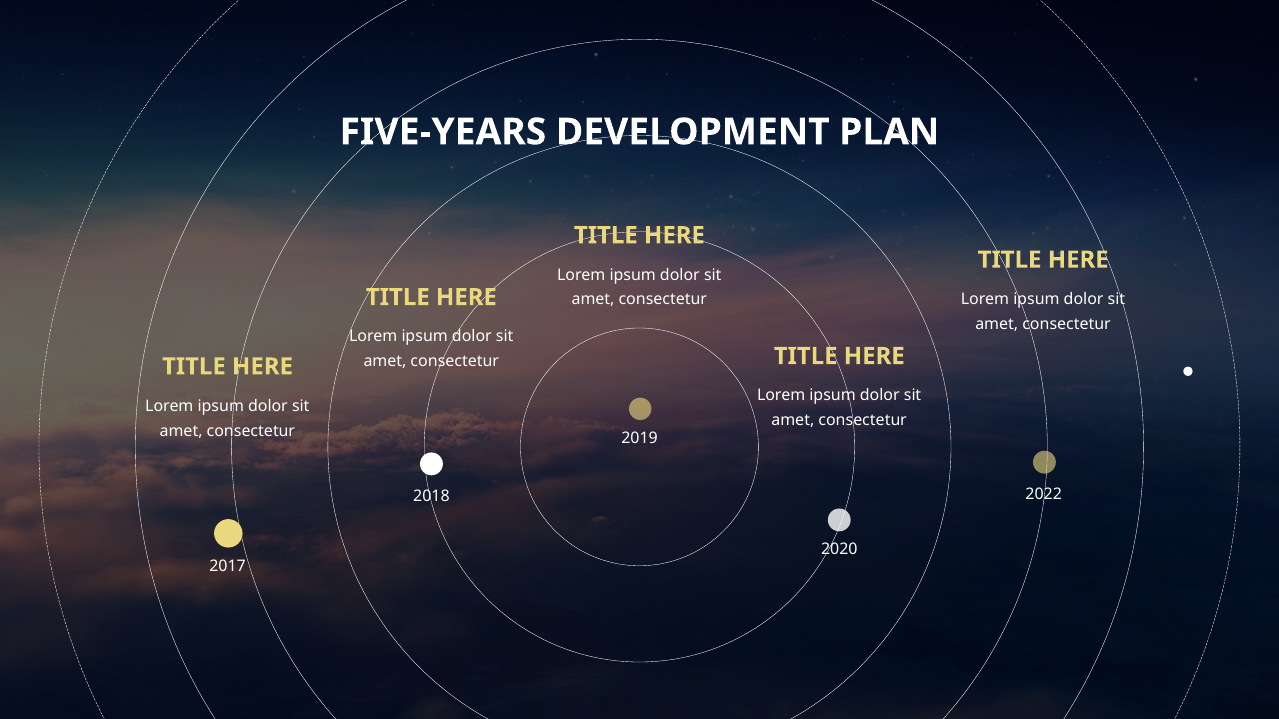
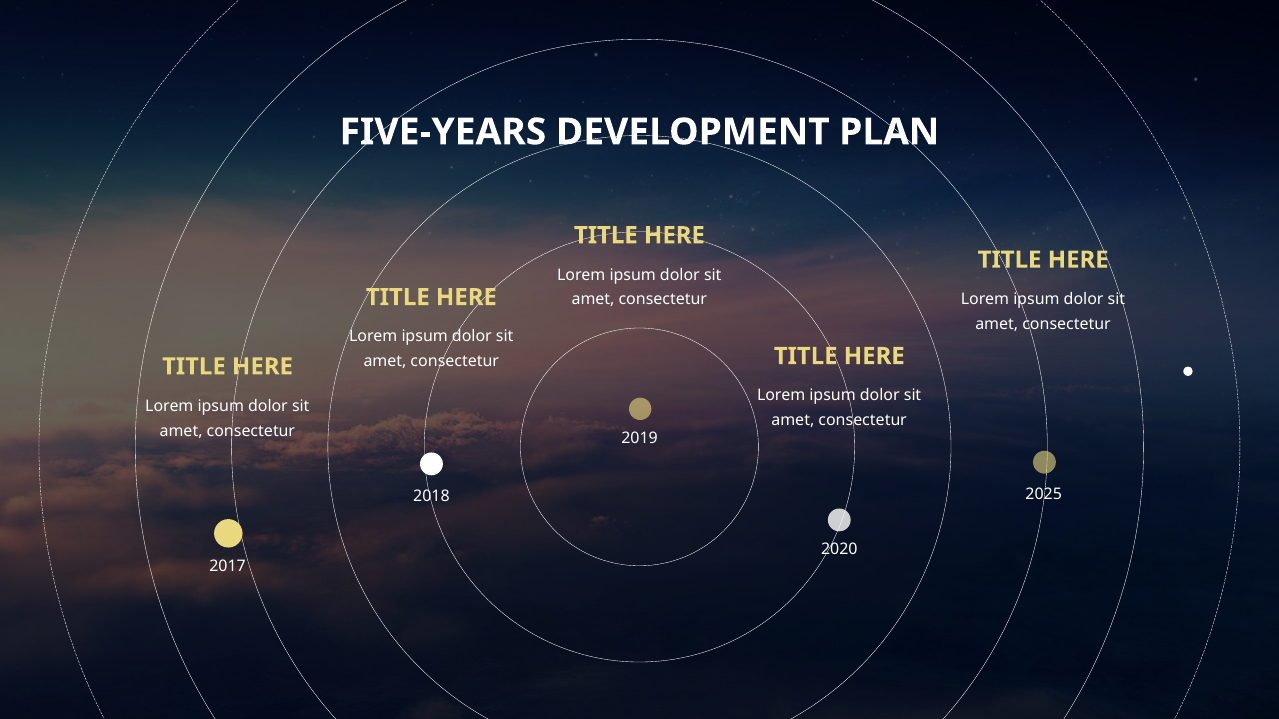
2022: 2022 -> 2025
